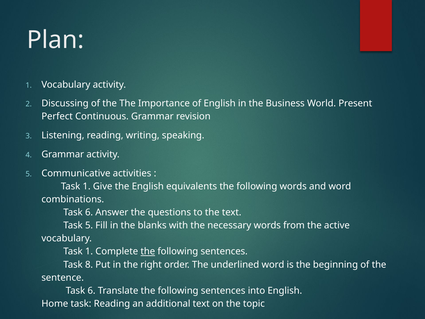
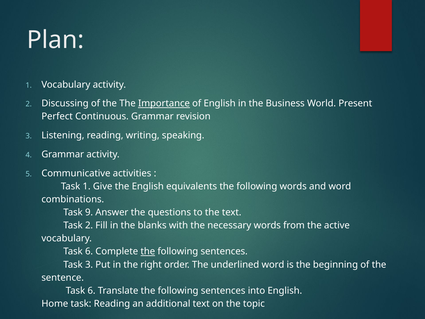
Importance underline: none -> present
6 at (89, 212): 6 -> 9
Task 5: 5 -> 2
1 at (89, 251): 1 -> 6
Task 8: 8 -> 3
